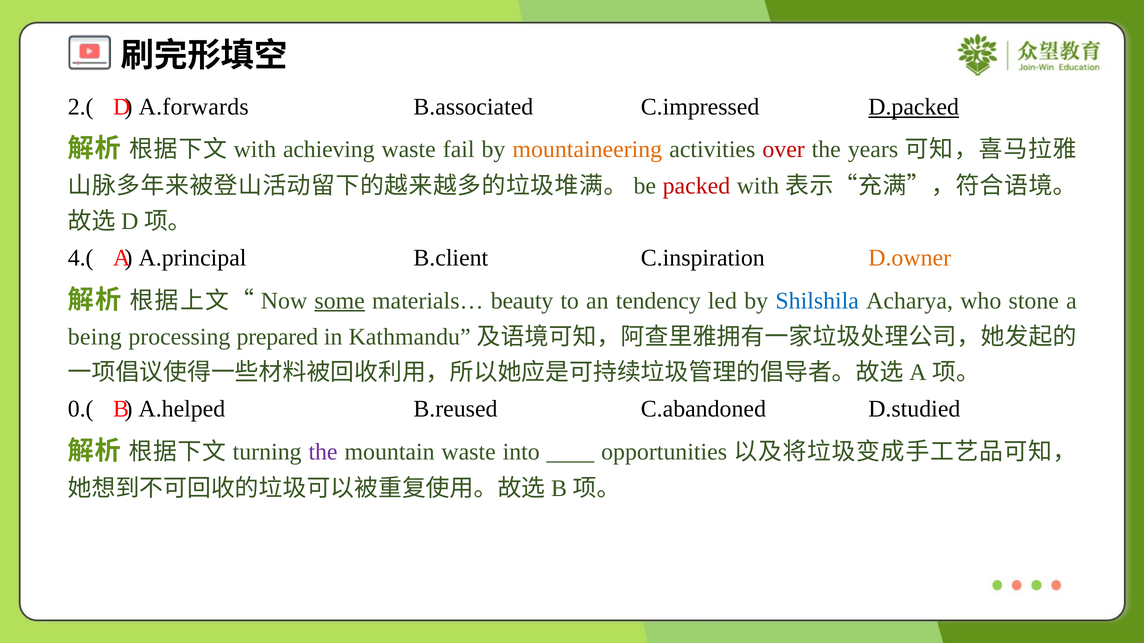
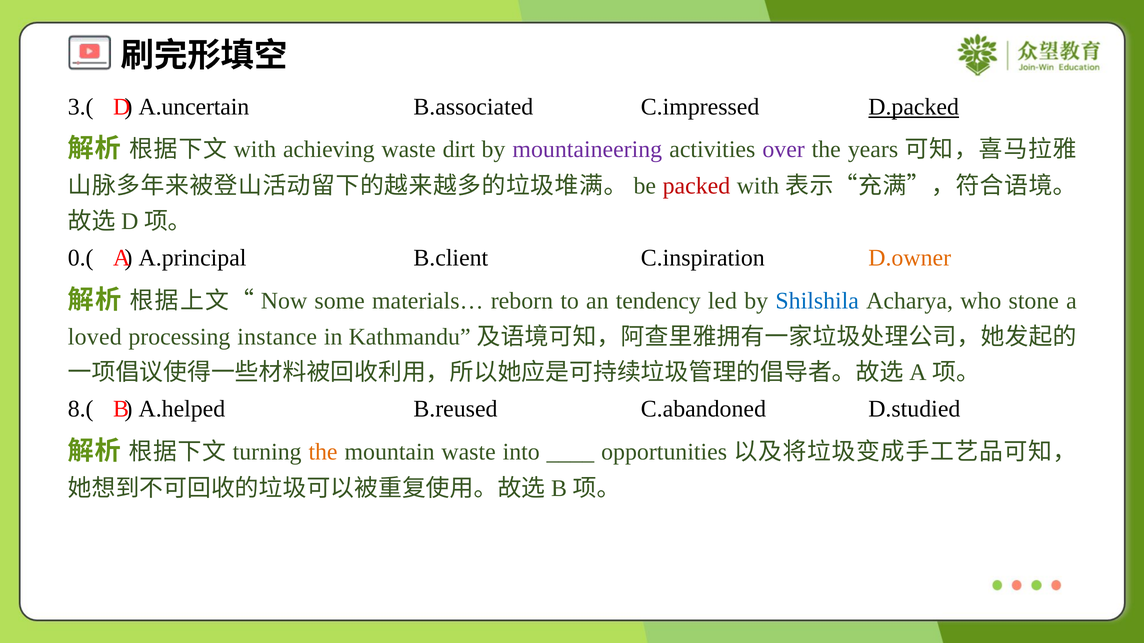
2.(: 2.( -> 3.(
A.forwards: A.forwards -> A.uncertain
fail: fail -> dirt
mountaineering colour: orange -> purple
over colour: red -> purple
4.(: 4.( -> 0.(
some underline: present -> none
beauty: beauty -> reborn
being: being -> loved
prepared: prepared -> instance
0.(: 0.( -> 8.(
the at (323, 452) colour: purple -> orange
